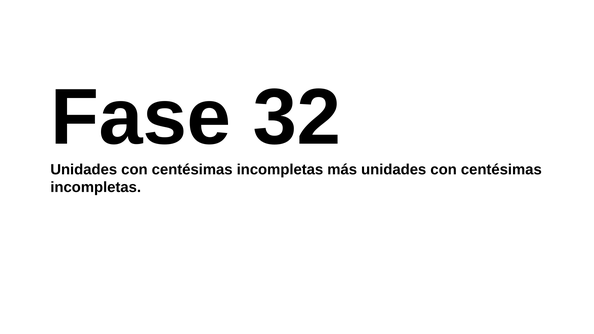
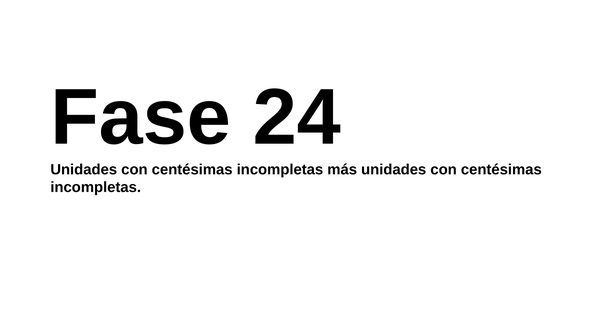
32: 32 -> 24
